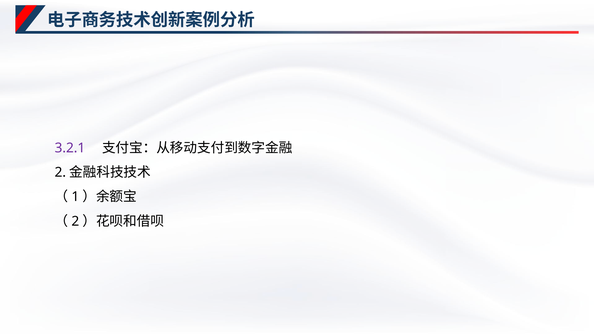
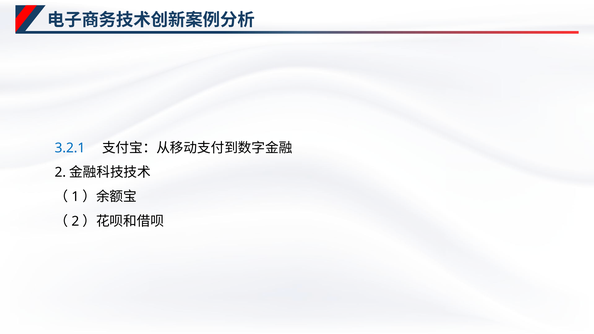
3.2.1 colour: purple -> blue
